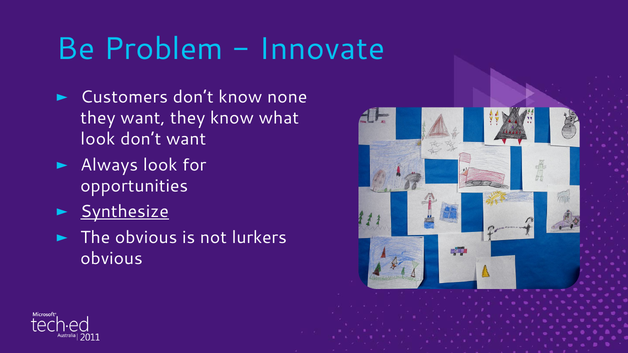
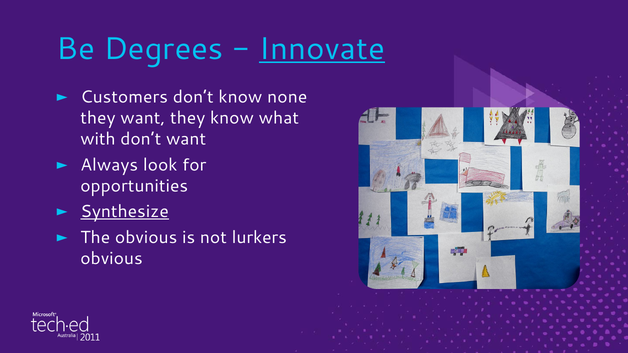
Problem: Problem -> Degrees
Innovate underline: none -> present
look at (98, 139): look -> with
